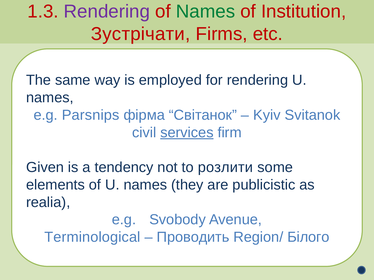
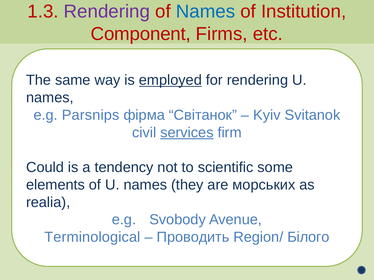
Names at (205, 12) colour: green -> blue
Зустрічати: Зустрічати -> Component
employed underline: none -> present
Given: Given -> Could
розлити: розлити -> scientific
publicistic: publicistic -> морських
